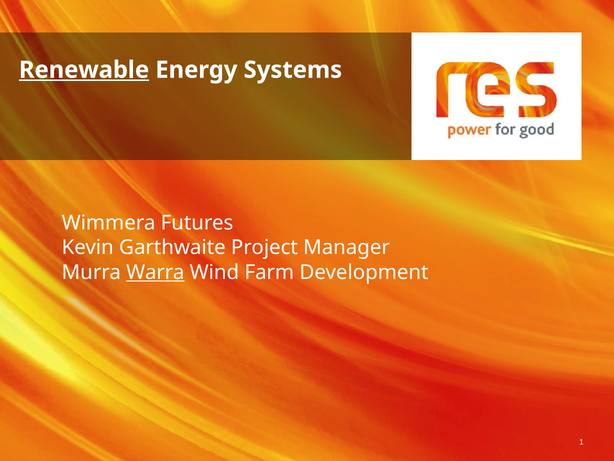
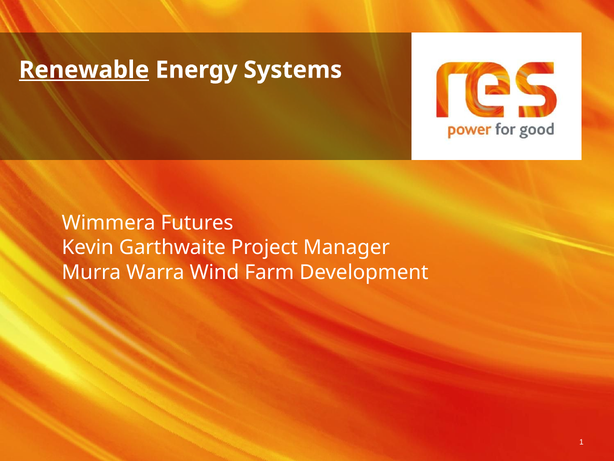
Warra underline: present -> none
